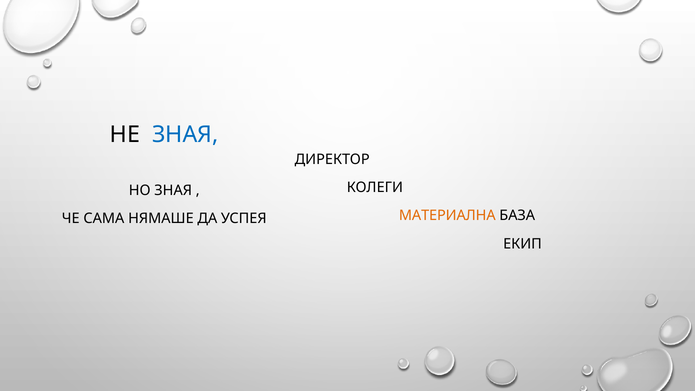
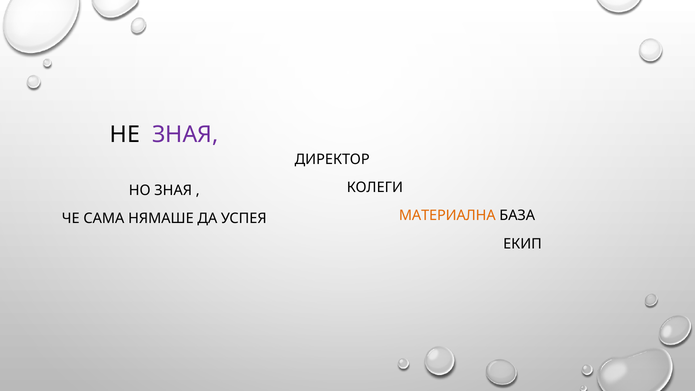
ЗНАЯ at (185, 135) colour: blue -> purple
